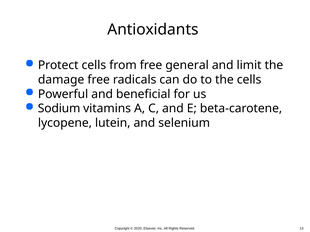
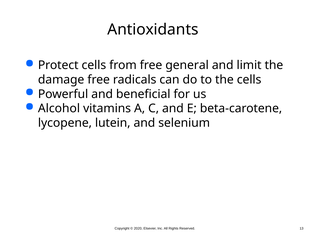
Sodium: Sodium -> Alcohol
